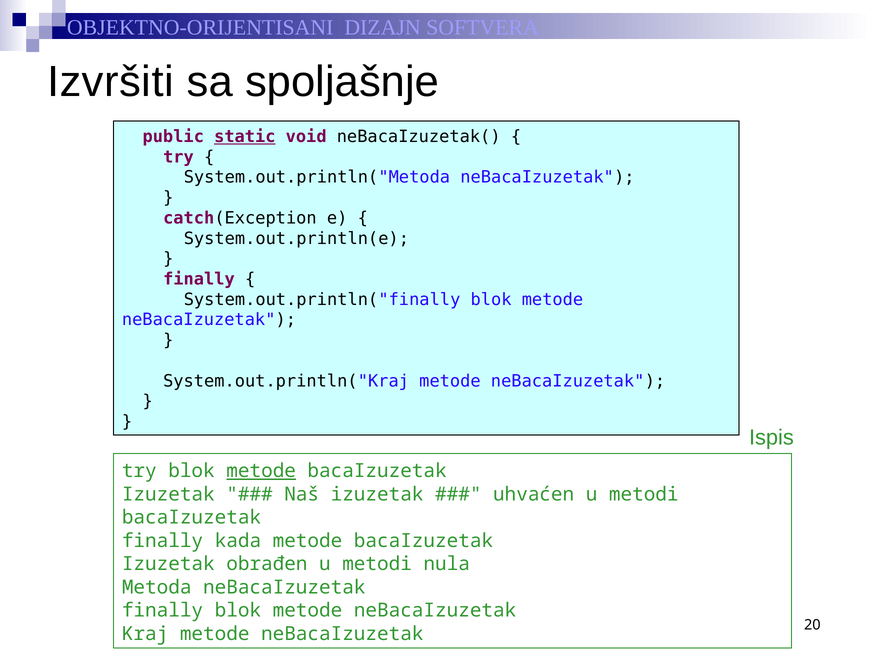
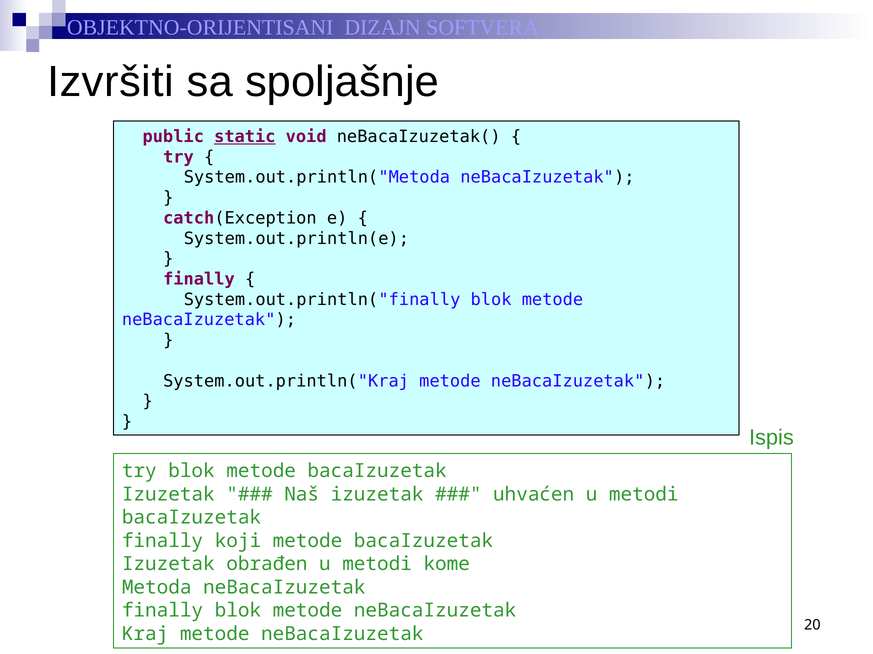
metode at (261, 471) underline: present -> none
kada: kada -> koji
nula: nula -> kome
